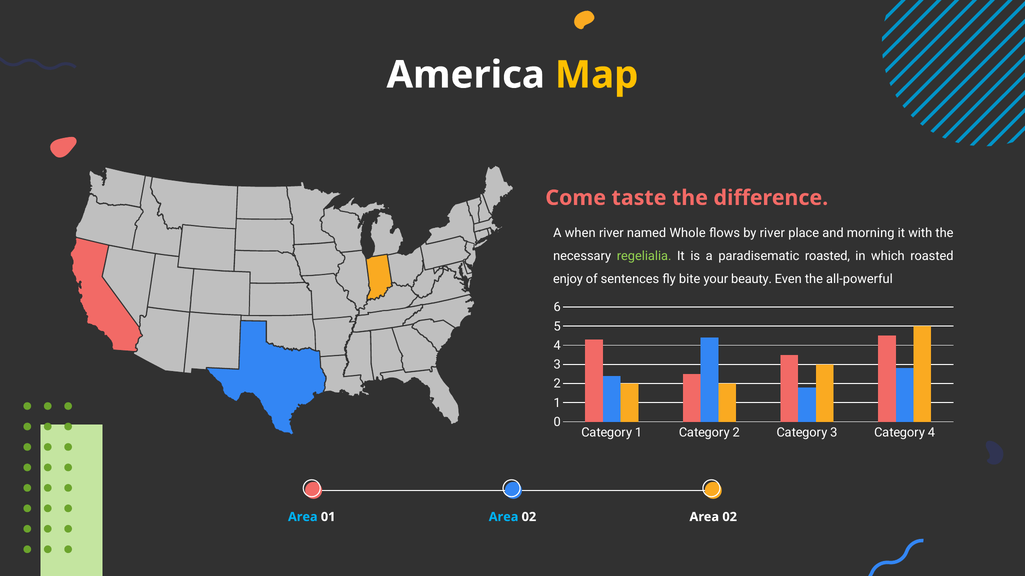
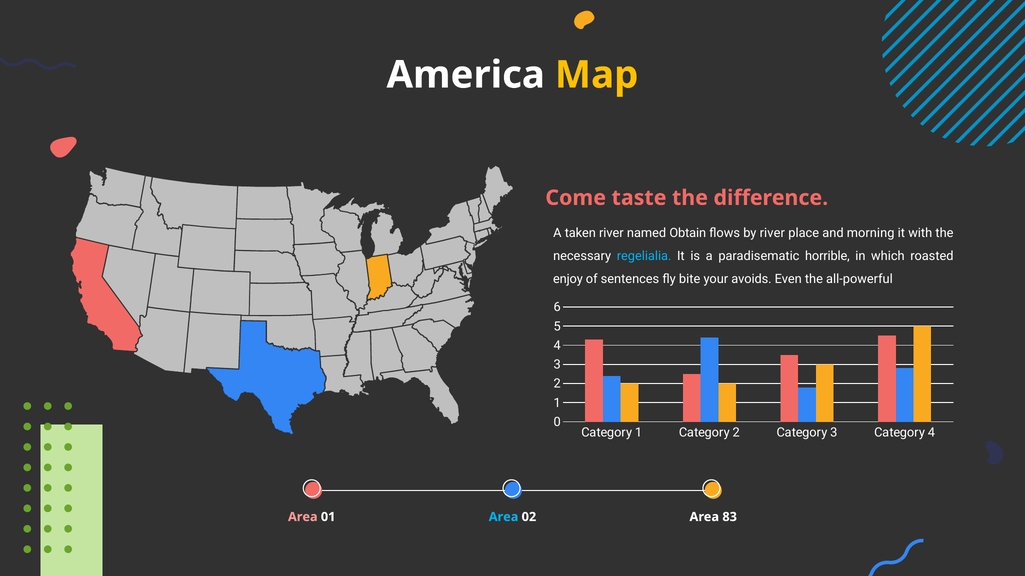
when: when -> taken
Whole: Whole -> Obtain
regelialia colour: light green -> light blue
paradisematic roasted: roasted -> horrible
beauty: beauty -> avoids
Area at (303, 517) colour: light blue -> pink
02 Area 02: 02 -> 83
